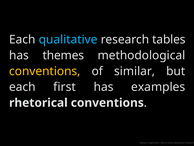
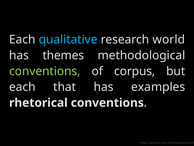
tables: tables -> world
conventions at (45, 71) colour: yellow -> light green
similar: similar -> corpus
first: first -> that
